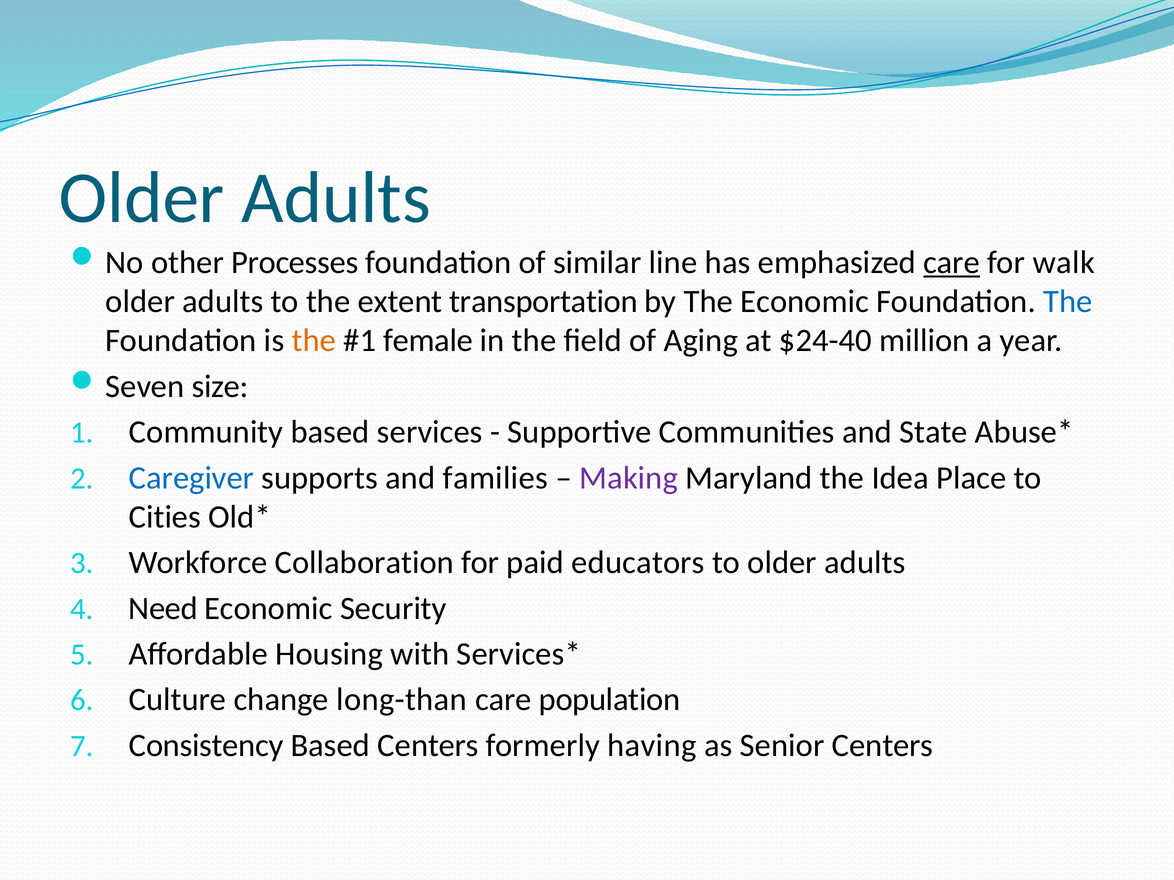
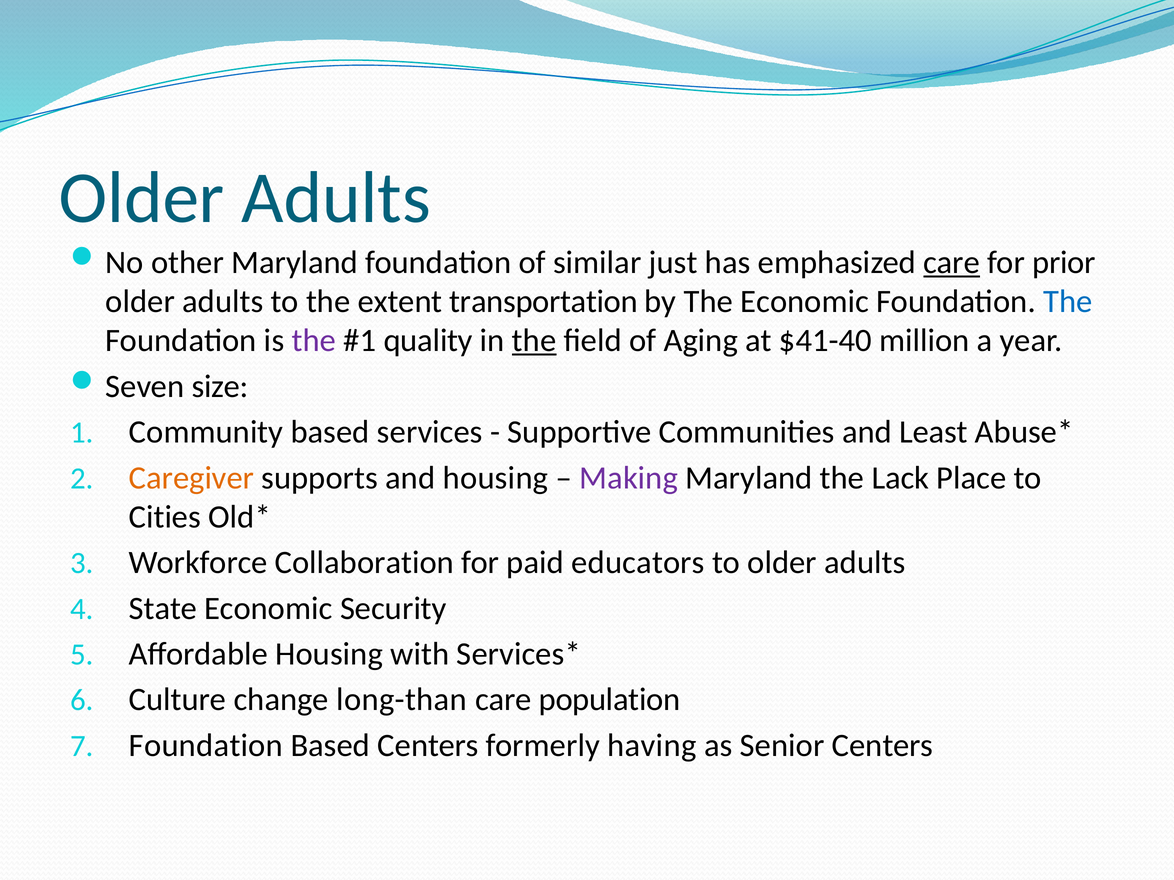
other Processes: Processes -> Maryland
line: line -> just
walk: walk -> prior
the at (314, 341) colour: orange -> purple
female: female -> quality
the at (534, 341) underline: none -> present
$24-40: $24-40 -> $41-40
State: State -> Least
Caregiver colour: blue -> orange
and families: families -> housing
Idea: Idea -> Lack
Need: Need -> State
Consistency at (206, 746): Consistency -> Foundation
